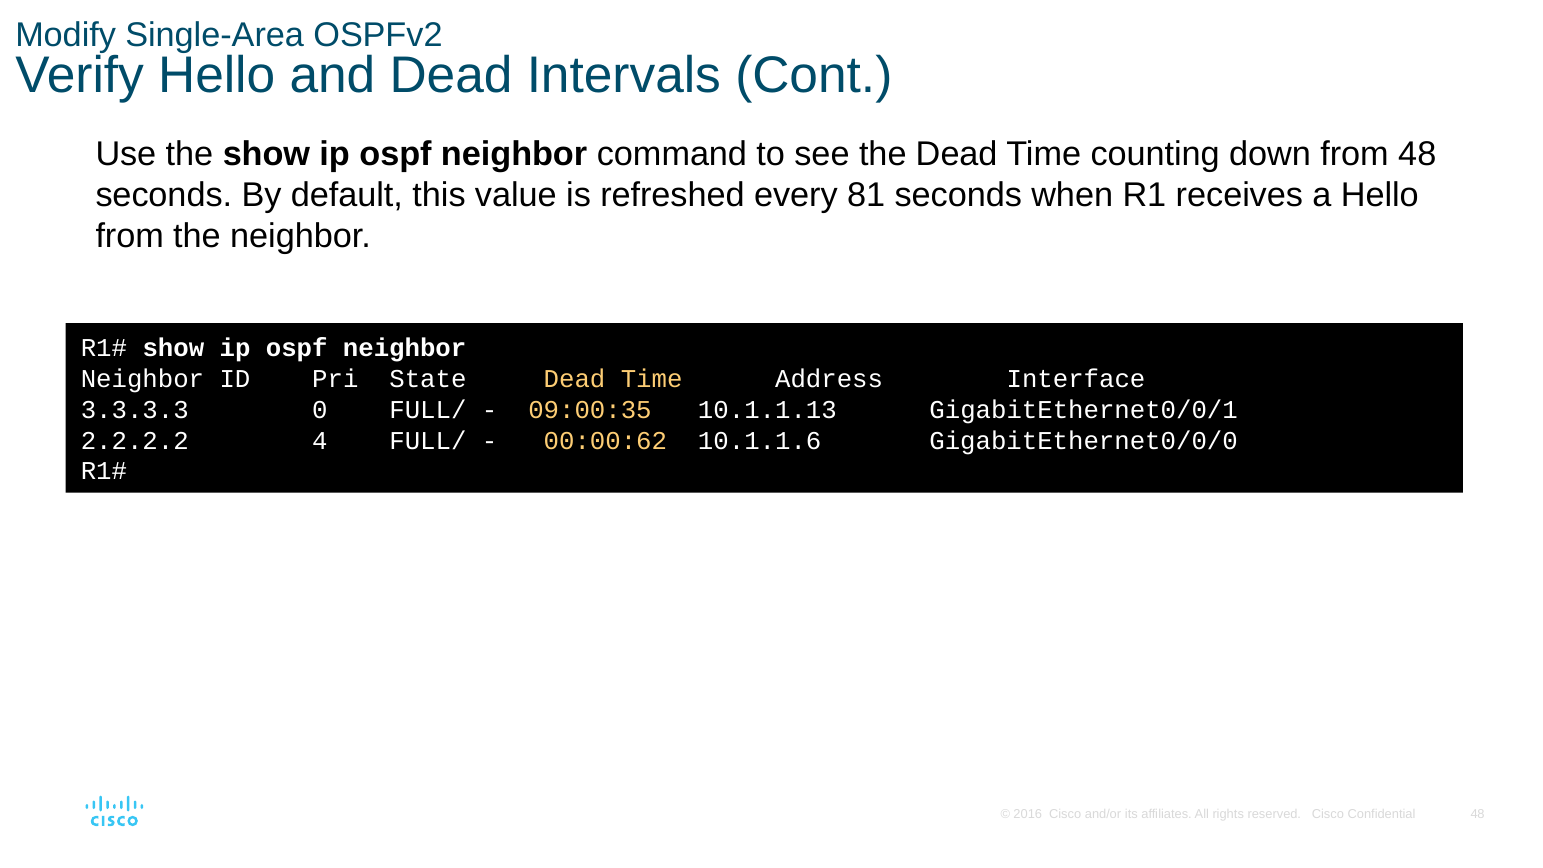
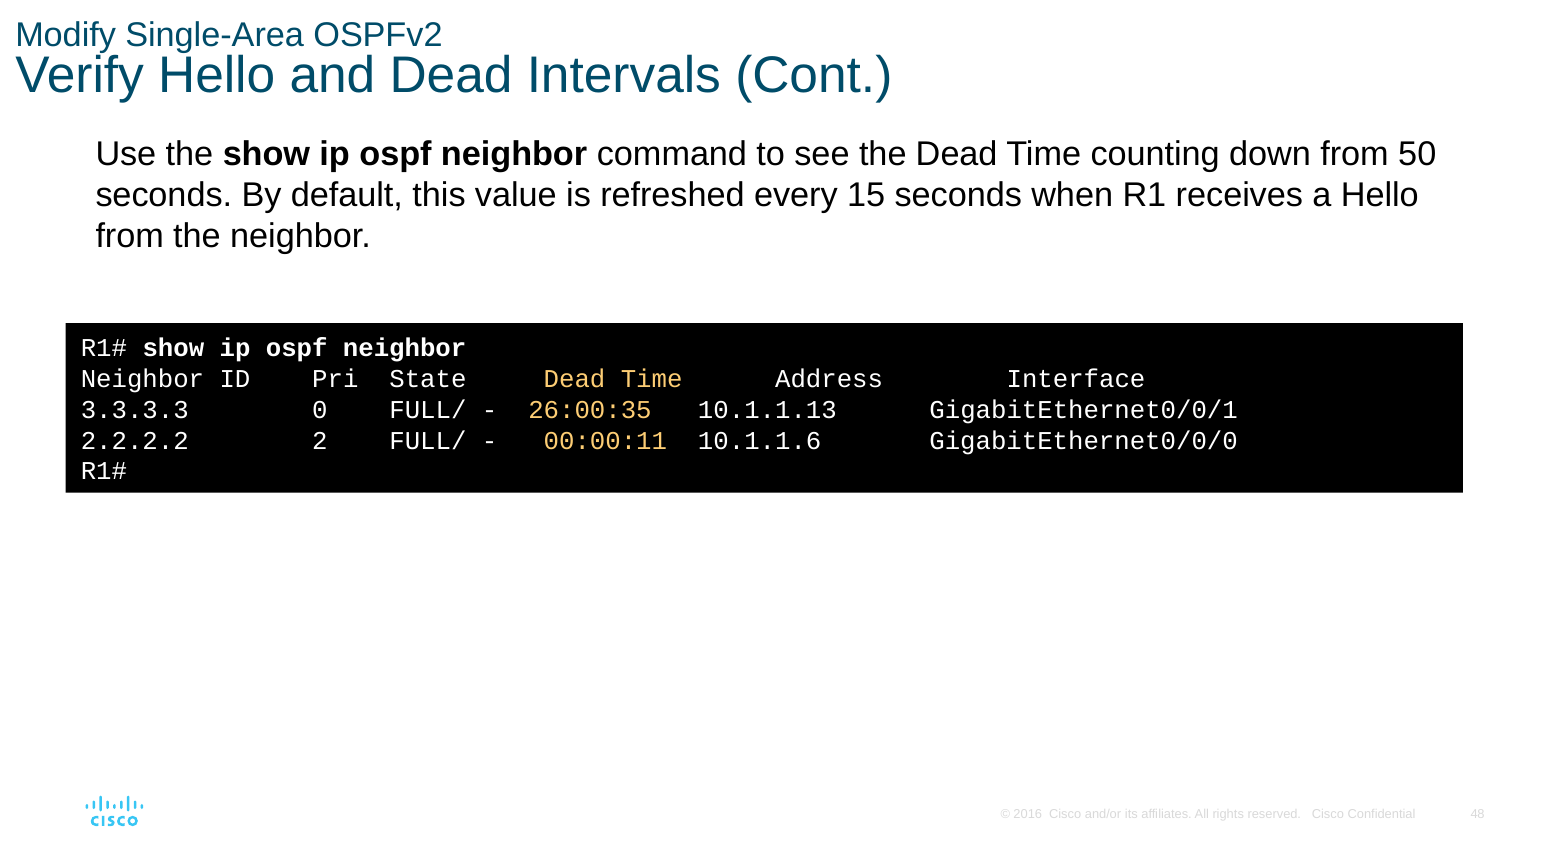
from 48: 48 -> 50
81: 81 -> 15
09:00:35: 09:00:35 -> 26:00:35
4: 4 -> 2
00:00:62: 00:00:62 -> 00:00:11
